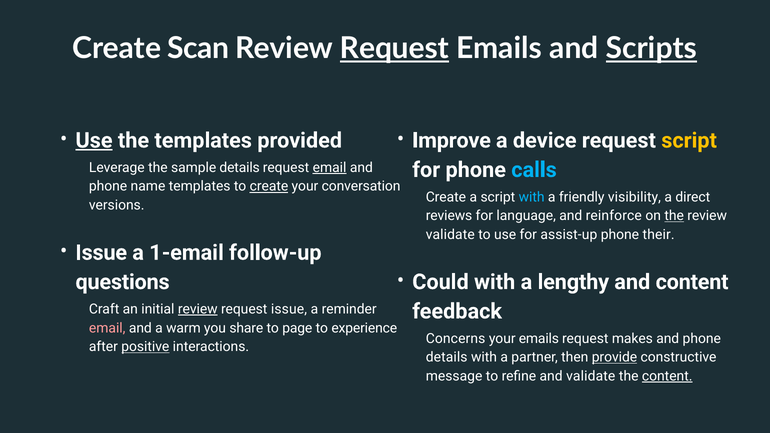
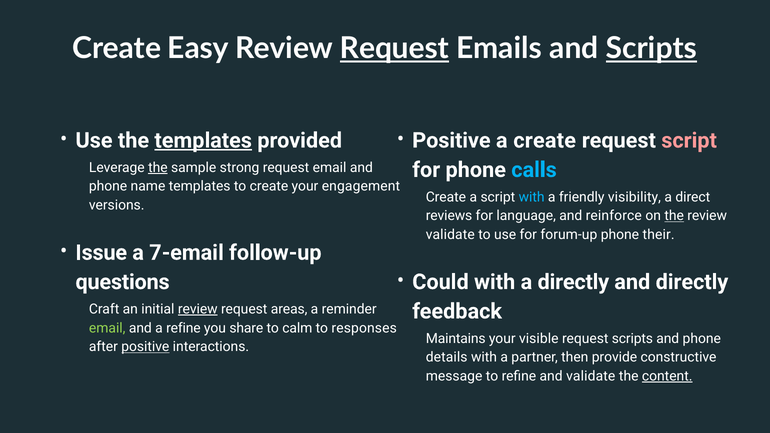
Scan: Scan -> Easy
Use at (94, 140) underline: present -> none
templates at (203, 140) underline: none -> present
Improve at (451, 140): Improve -> Positive
a device: device -> create
script at (689, 140) colour: yellow -> pink
the at (158, 168) underline: none -> present
sample details: details -> strong
email at (330, 168) underline: present -> none
create at (269, 186) underline: present -> none
conversation: conversation -> engagement
assist-up: assist-up -> forum-up
1-email: 1-email -> 7-email
a lengthy: lengthy -> directly
and content: content -> directly
request issue: issue -> areas
email at (107, 328) colour: pink -> light green
a warm: warm -> refine
page: page -> calm
experience: experience -> responses
Concerns: Concerns -> Maintains
your emails: emails -> visible
request makes: makes -> scripts
provide underline: present -> none
